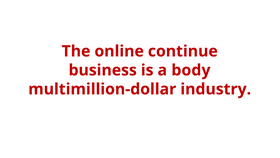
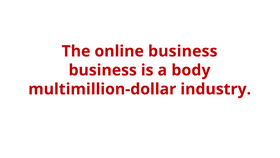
online continue: continue -> business
